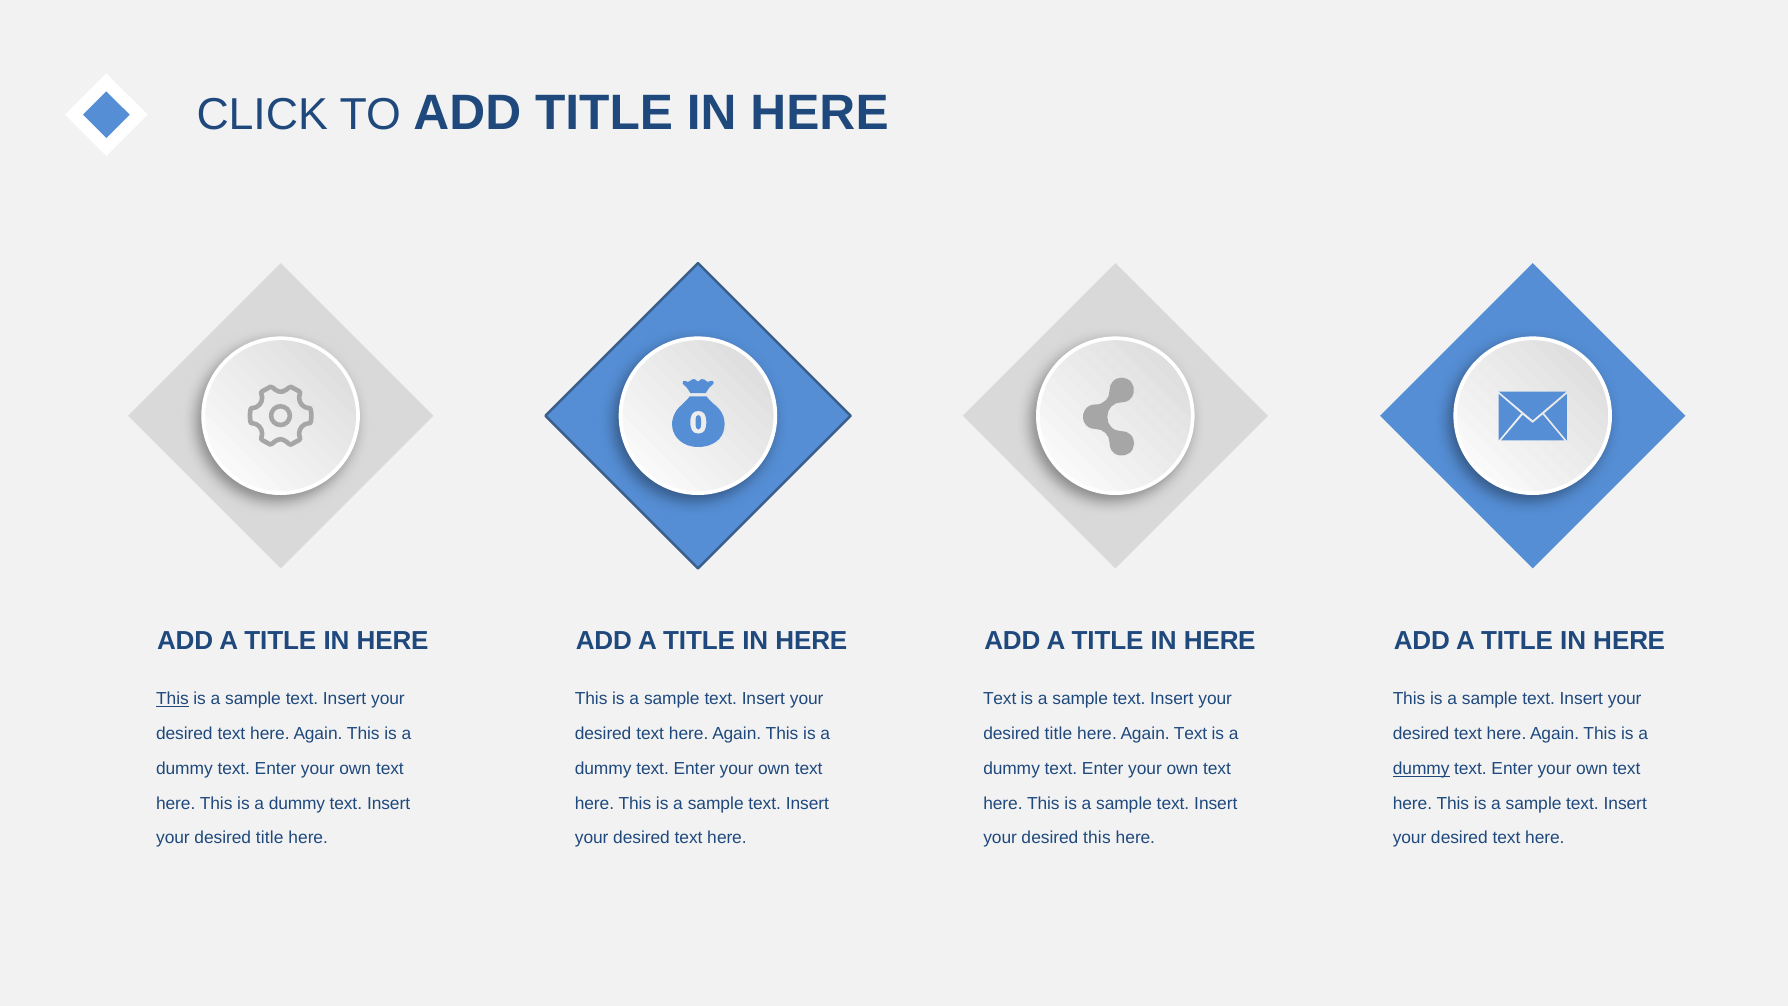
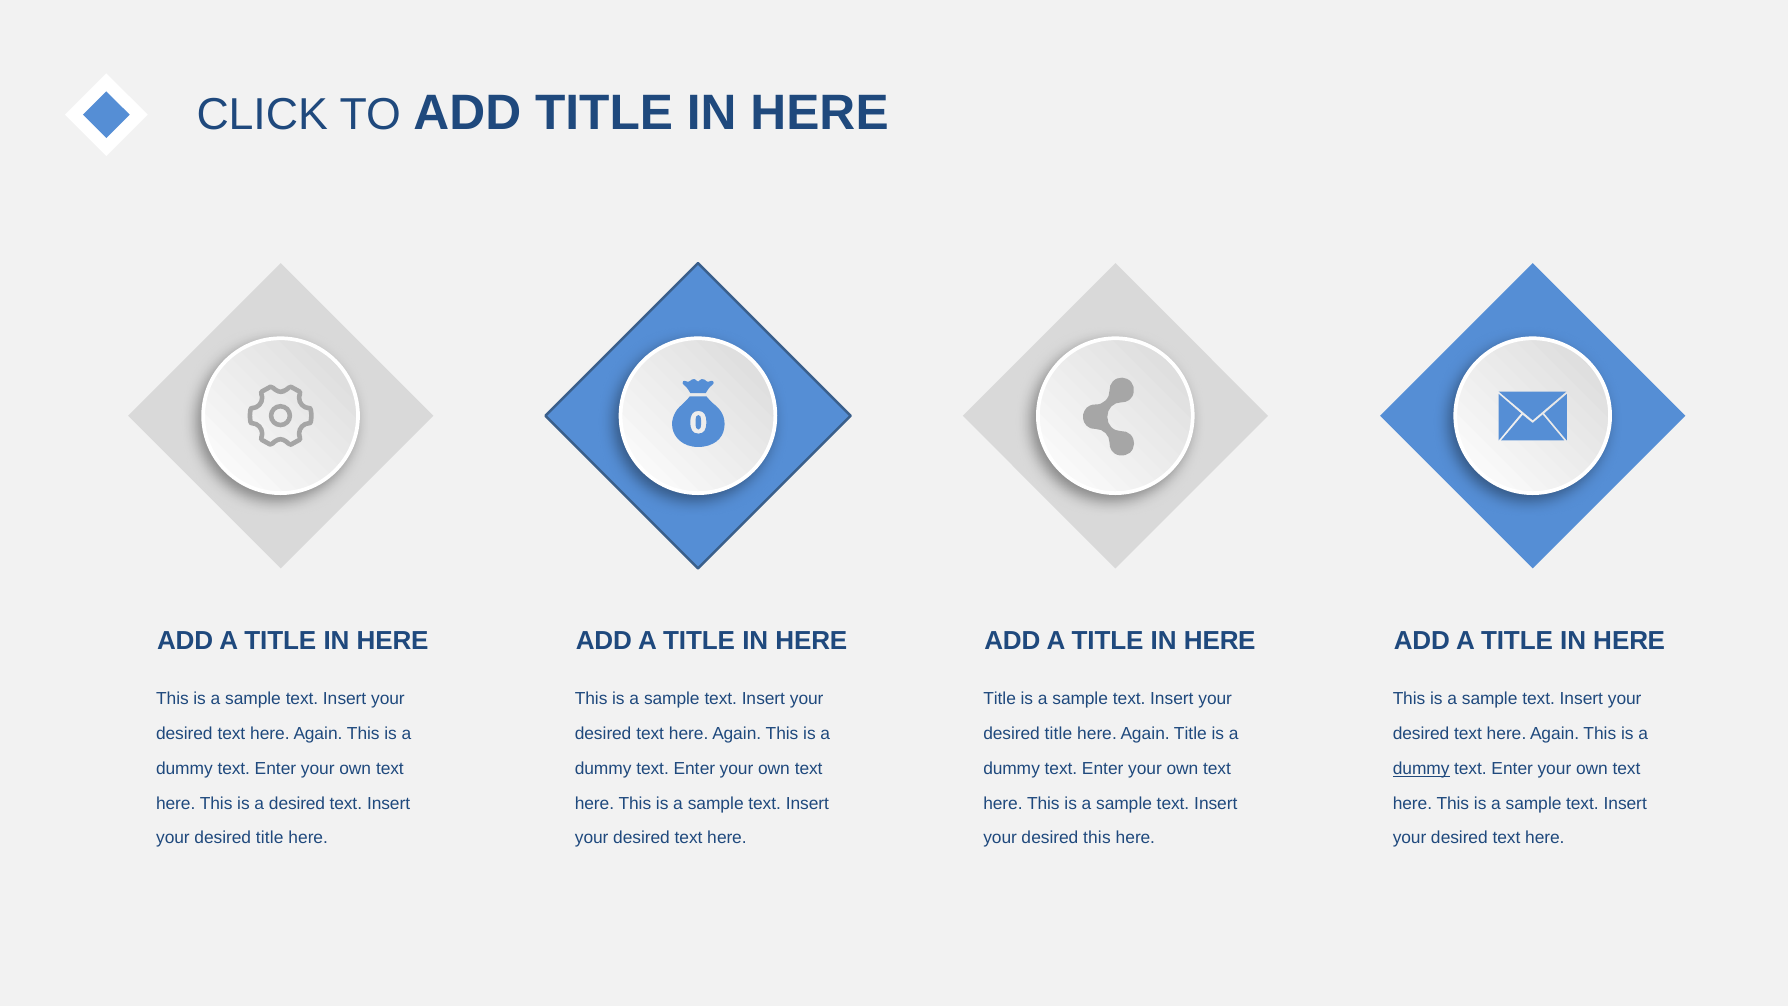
This at (172, 699) underline: present -> none
Text at (1000, 699): Text -> Title
Again Text: Text -> Title
dummy at (297, 803): dummy -> desired
